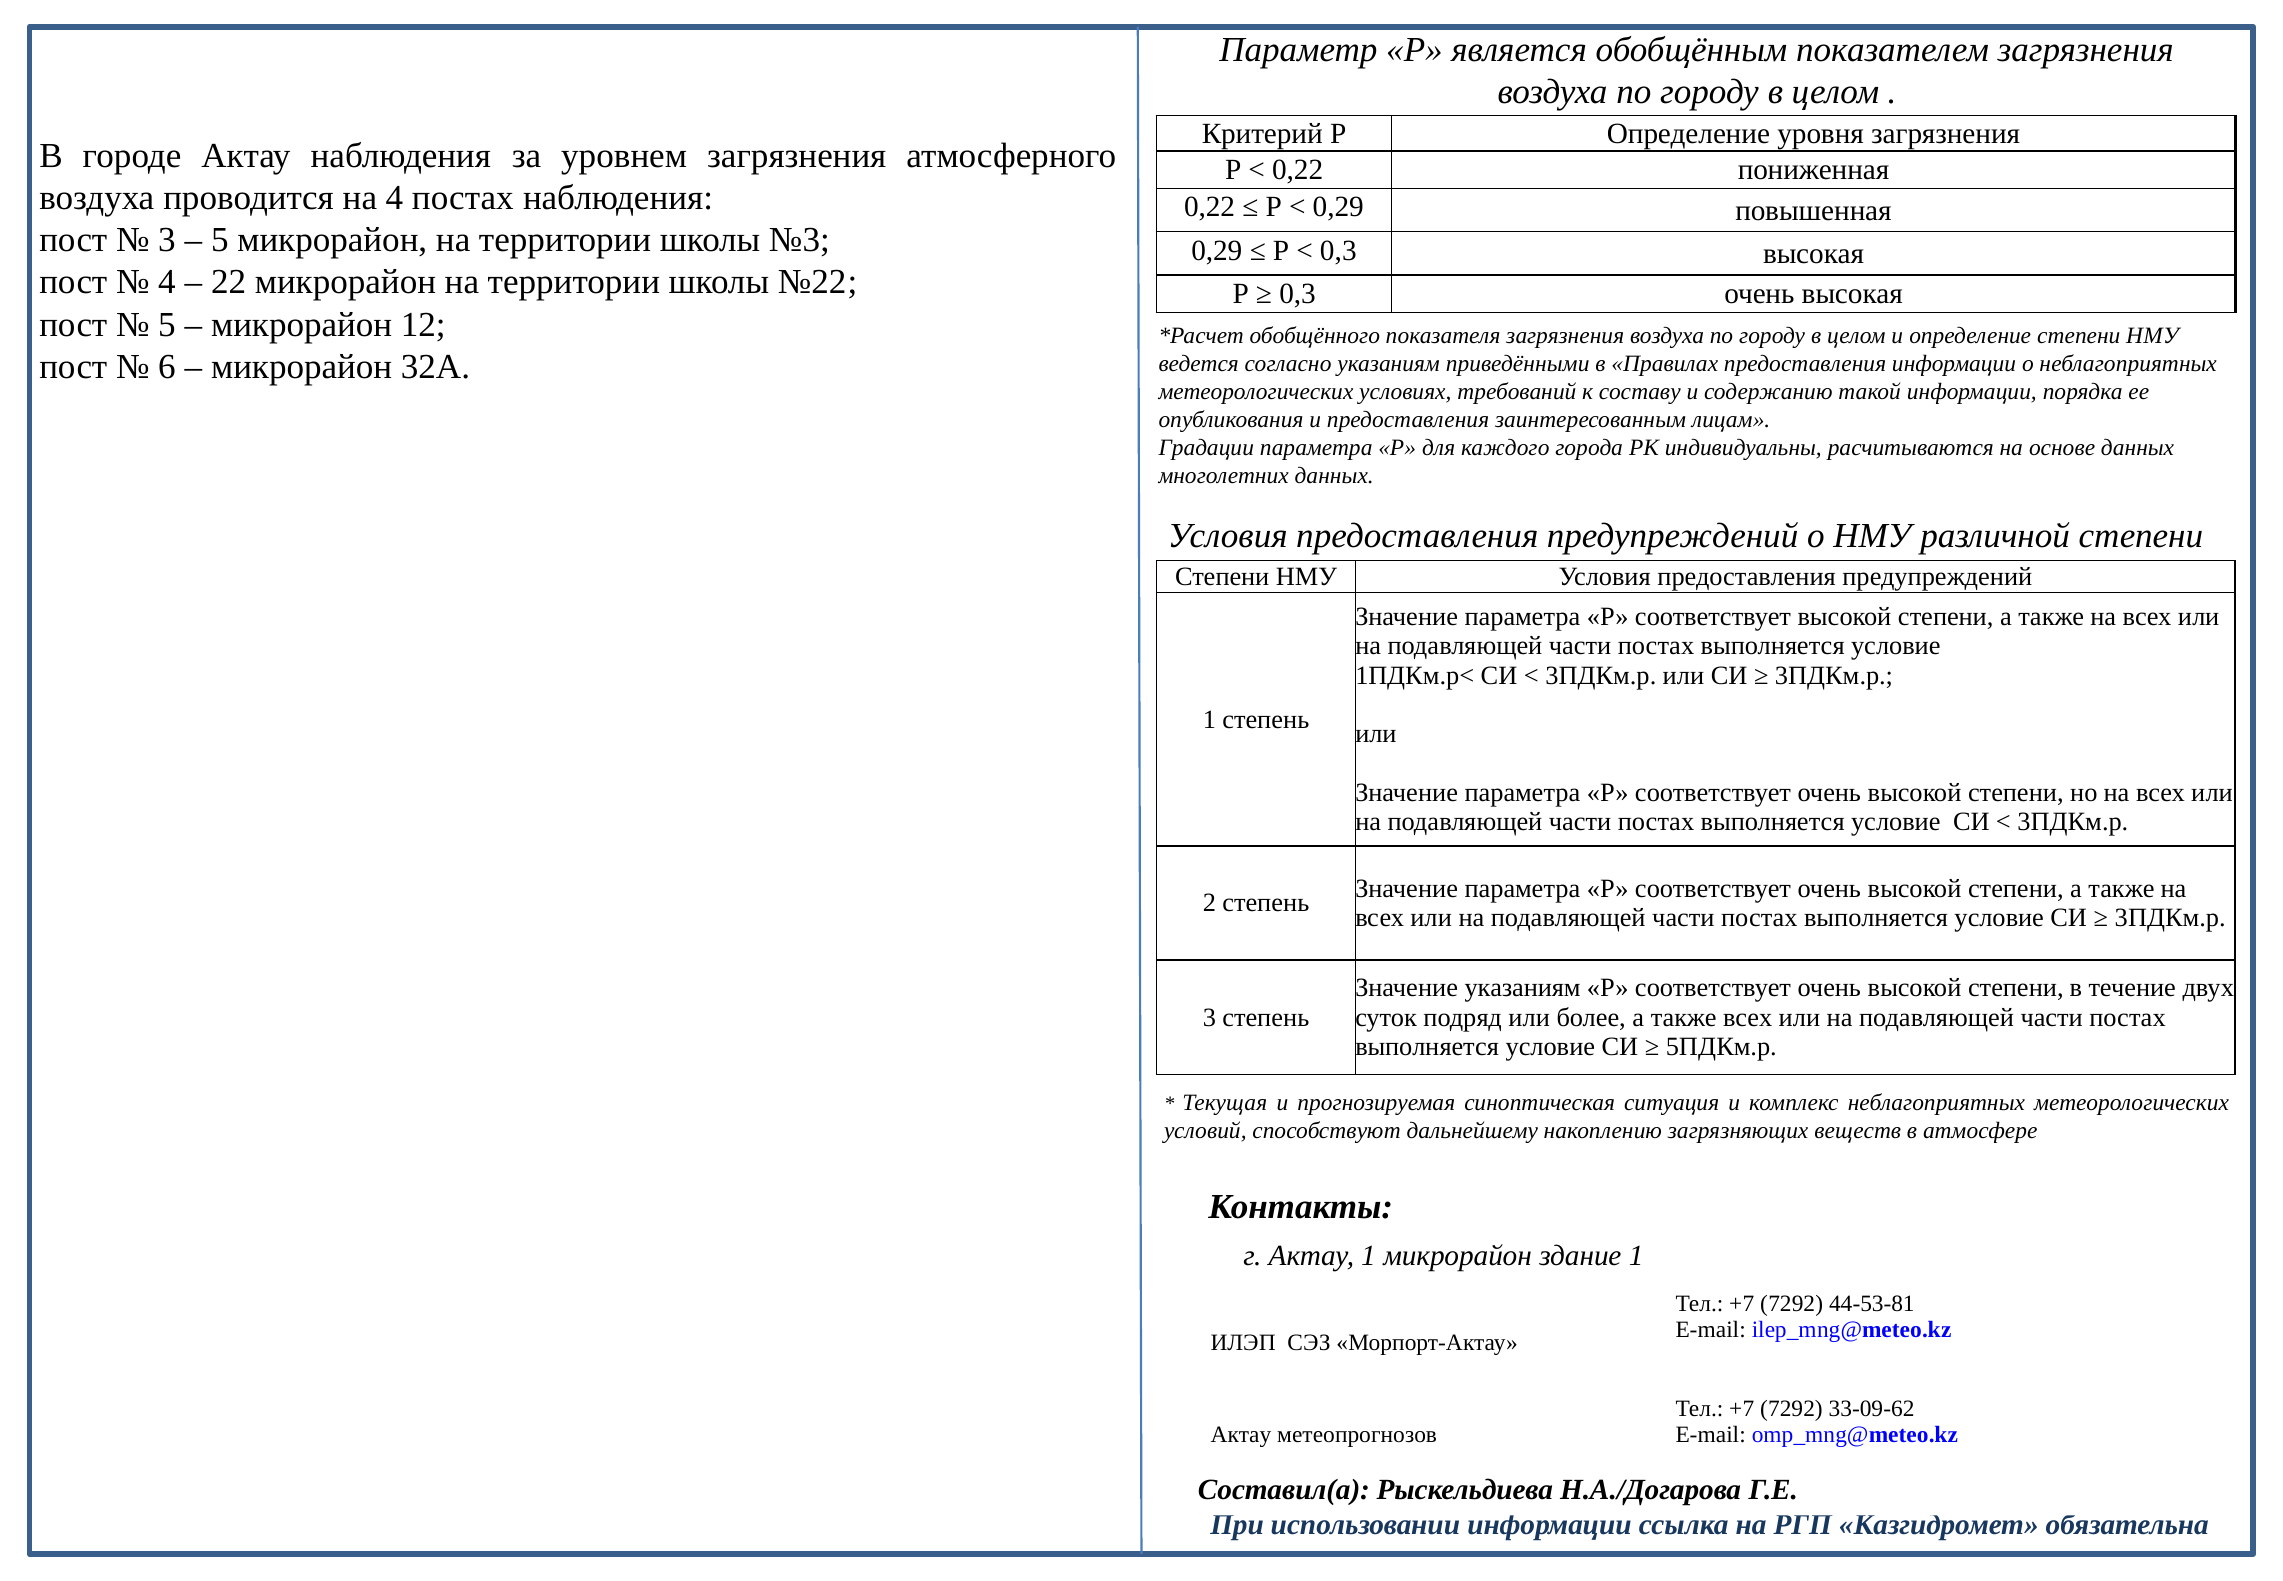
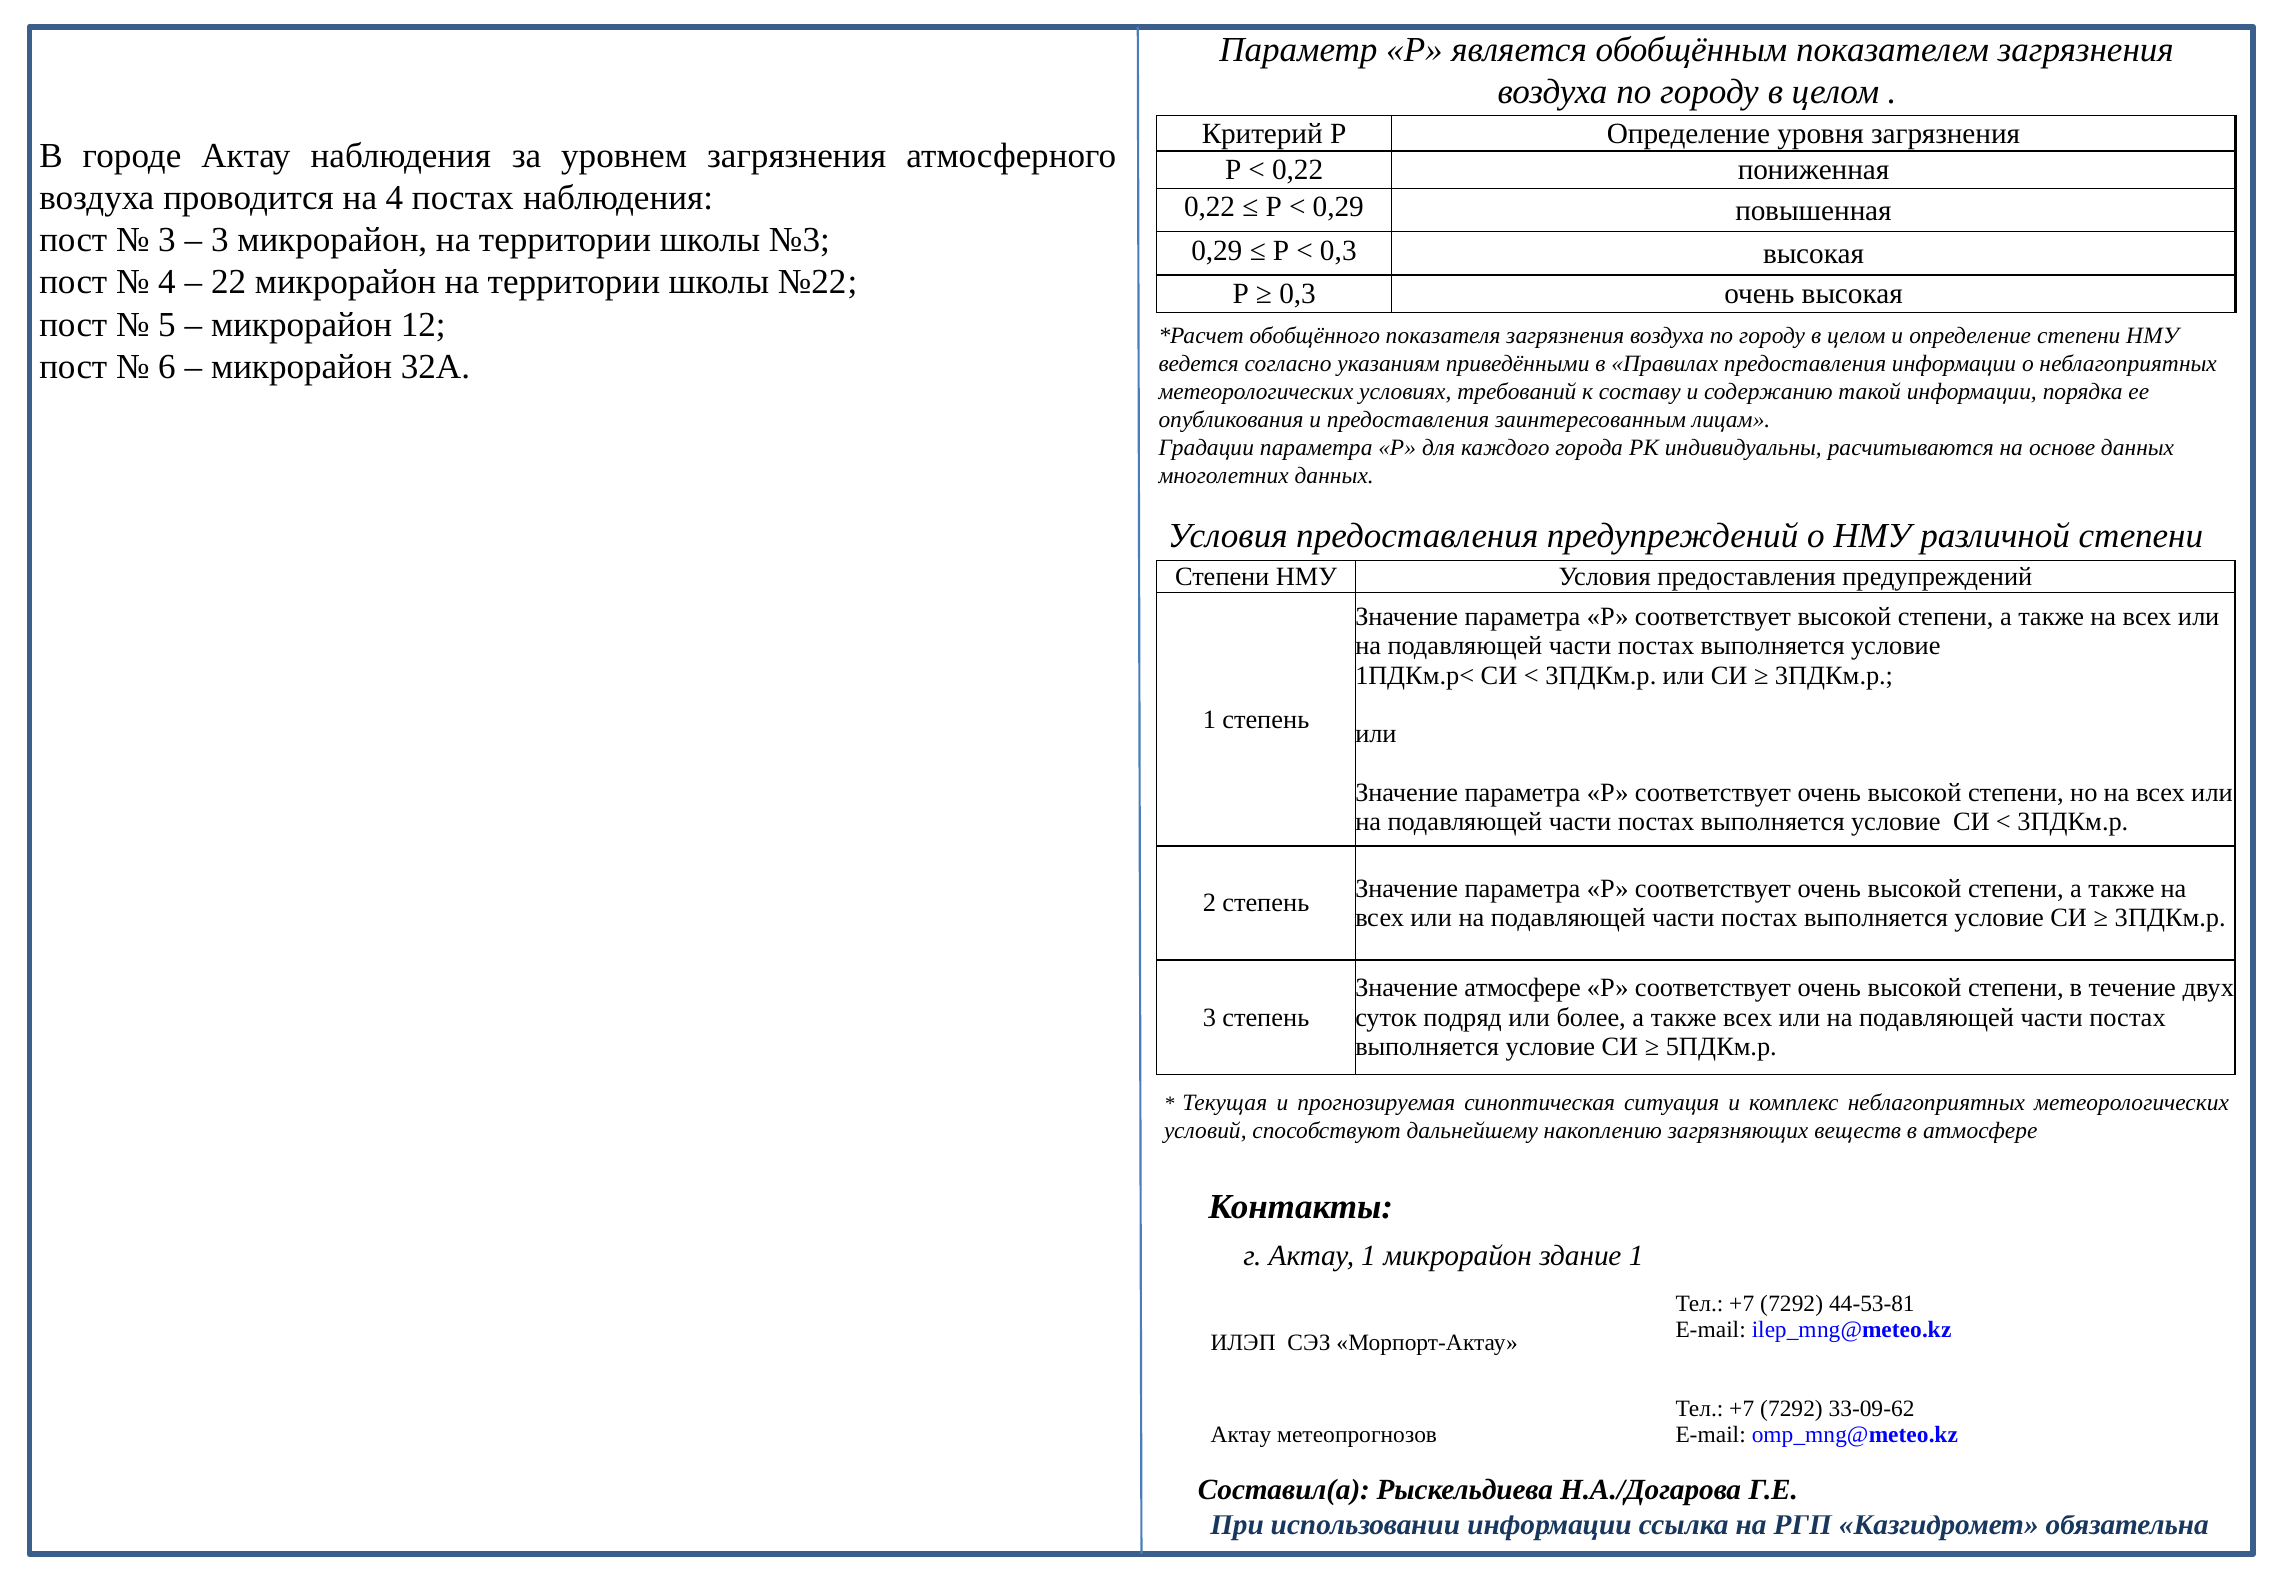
5 at (220, 240): 5 -> 3
Значение указаниям: указаниям -> атмосфере
